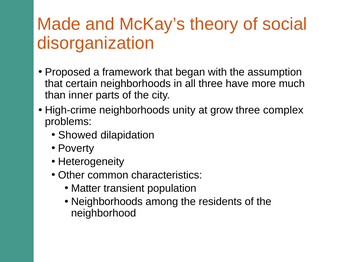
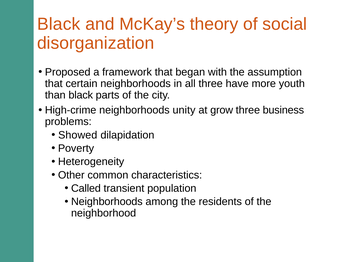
Made at (59, 24): Made -> Black
much: much -> youth
than inner: inner -> black
complex: complex -> business
Matter: Matter -> Called
